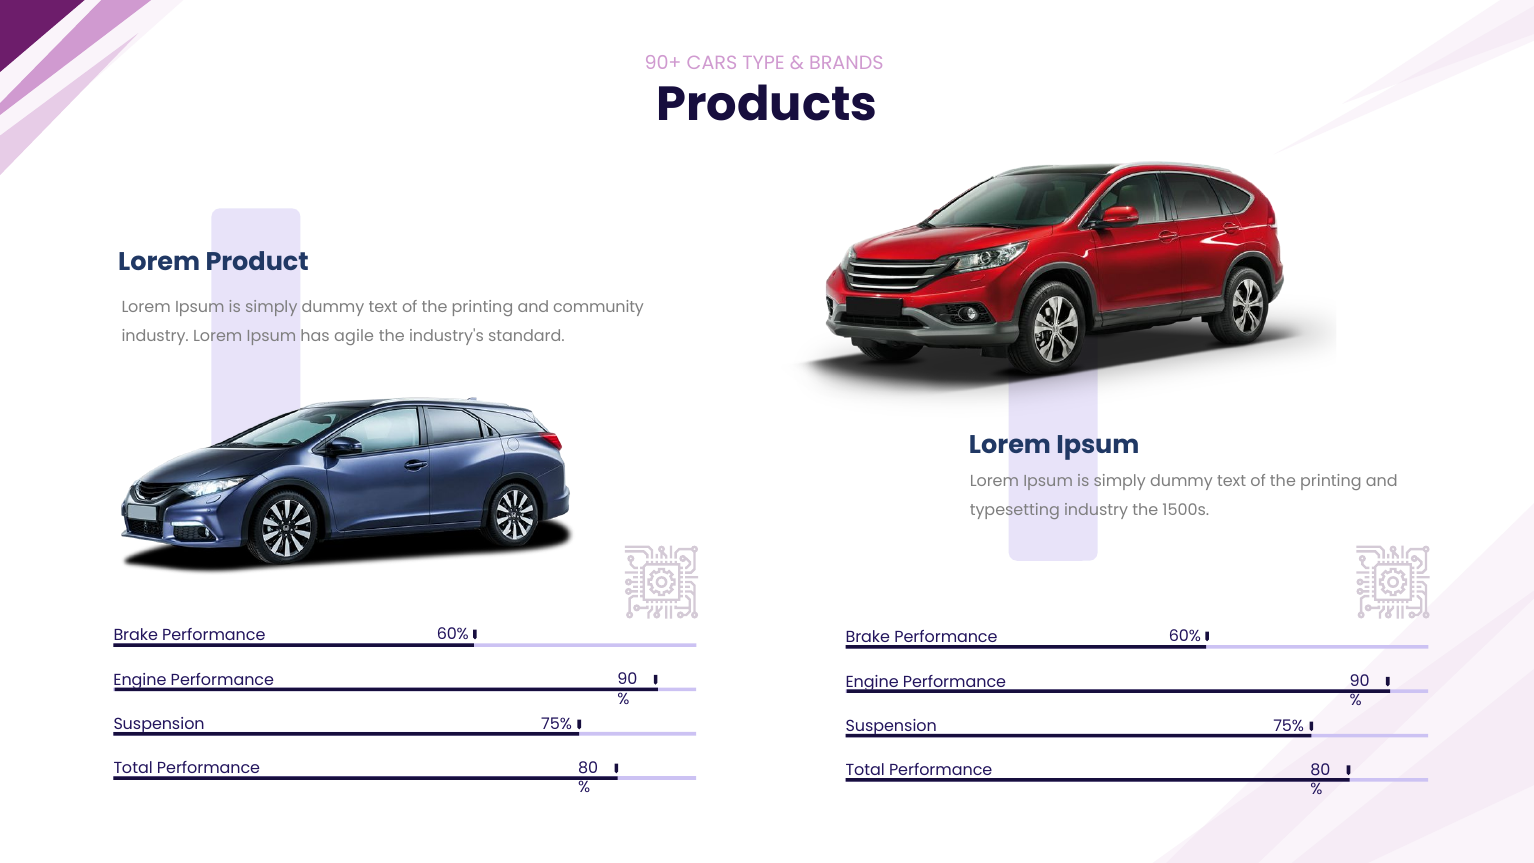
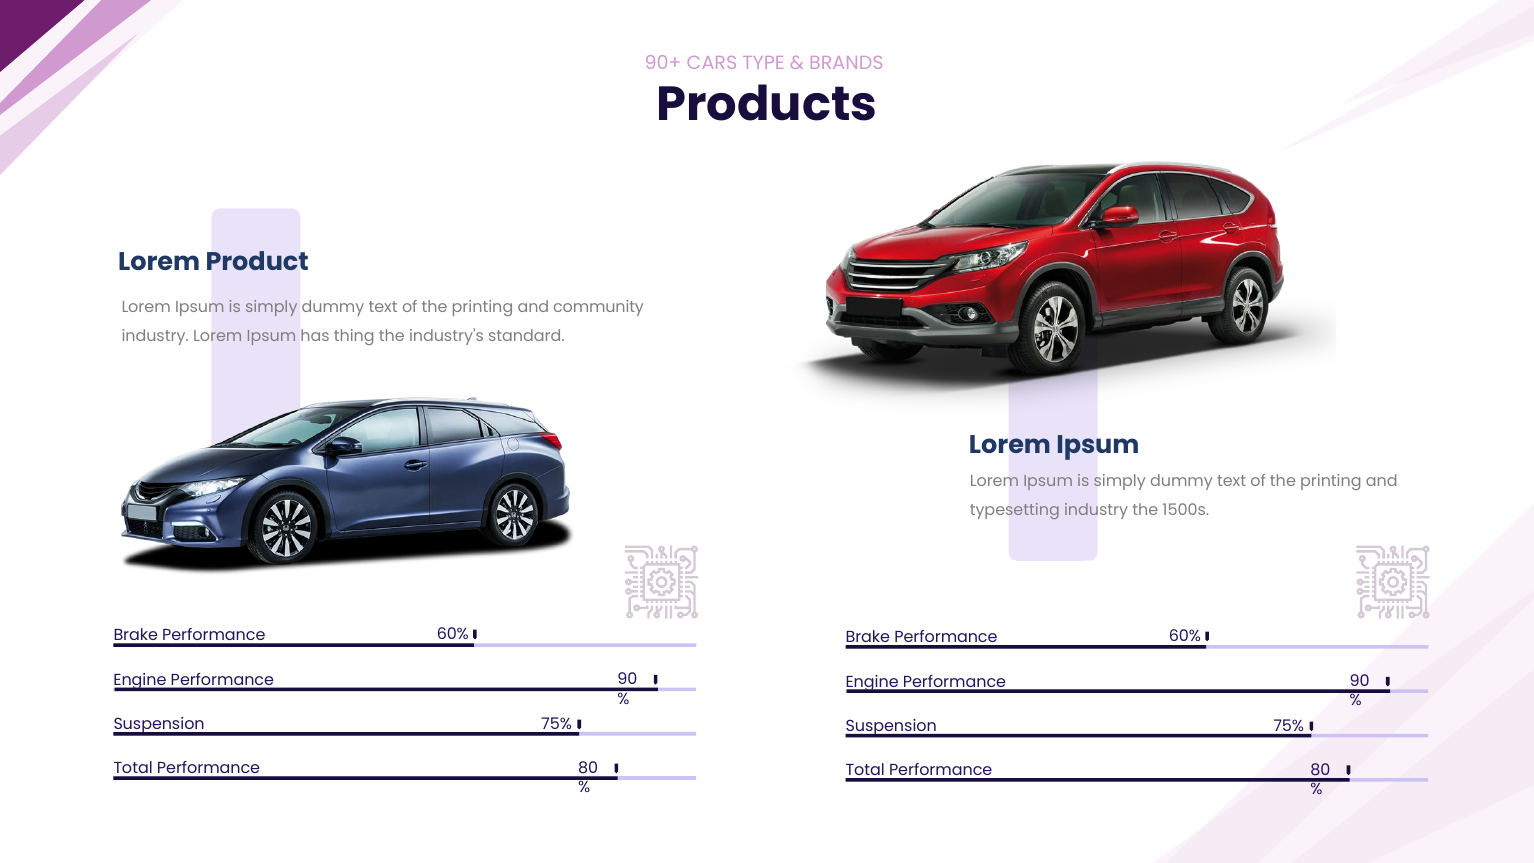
agile: agile -> thing
